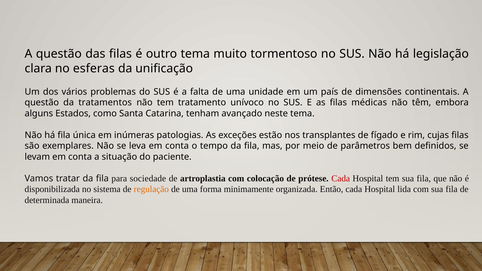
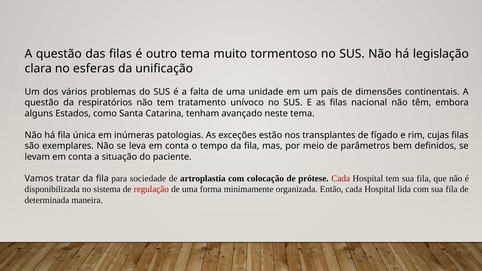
tratamentos: tratamentos -> respiratórios
médicas: médicas -> nacional
regulação colour: orange -> red
